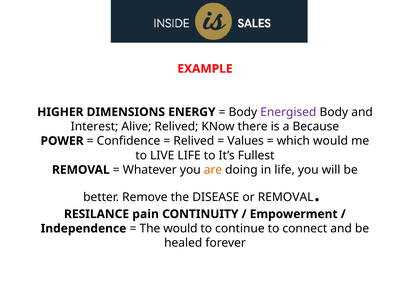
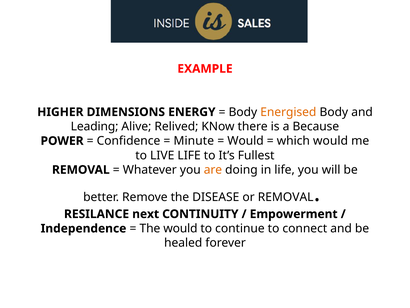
Energised colour: purple -> orange
Interest: Interest -> Leading
Relived at (194, 141): Relived -> Minute
Values at (246, 141): Values -> Would
pain: pain -> next
